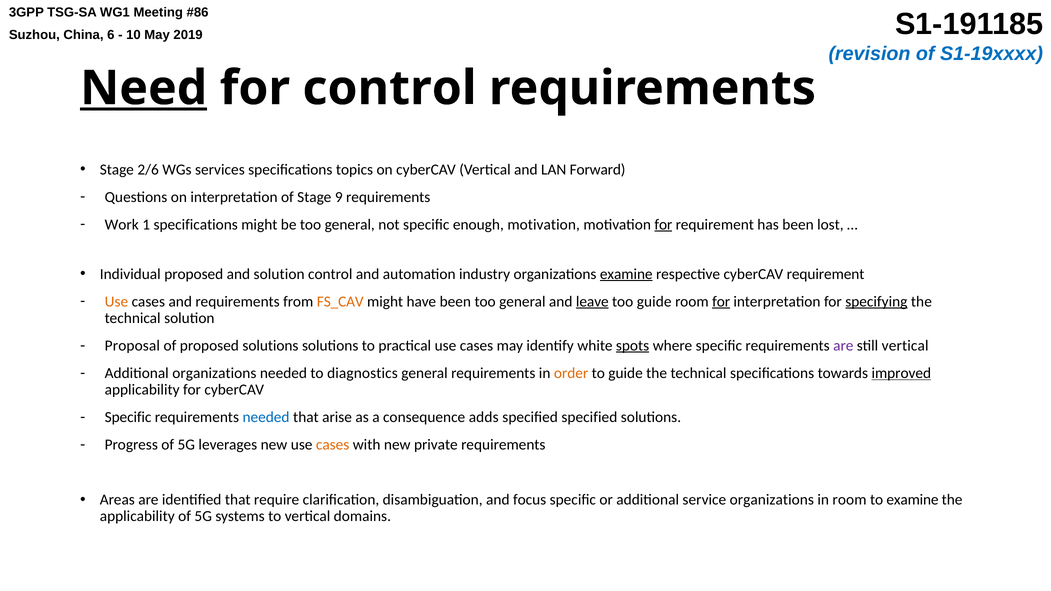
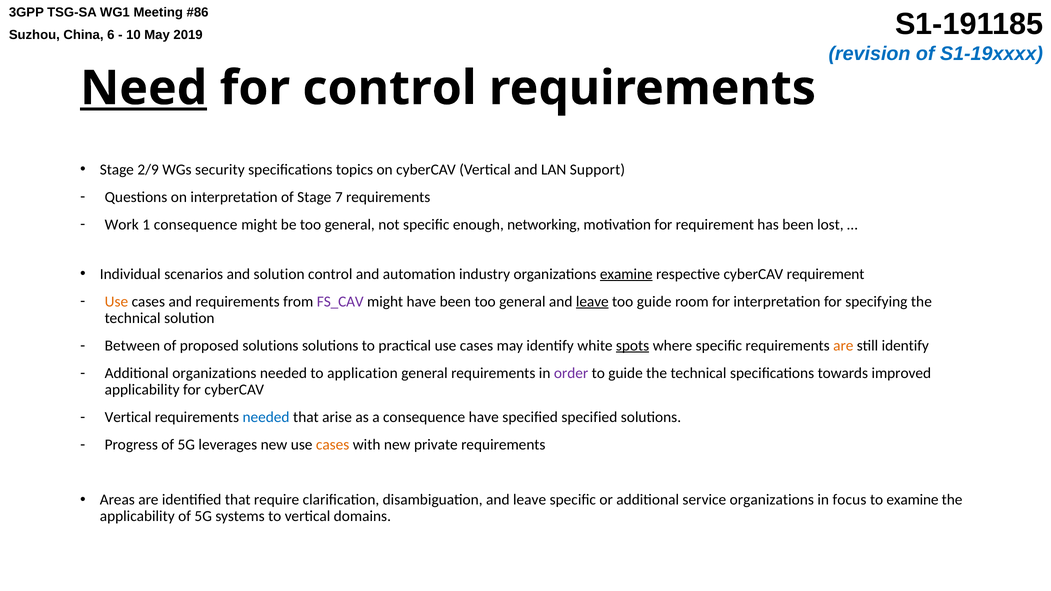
2/6: 2/6 -> 2/9
services: services -> security
Forward: Forward -> Support
9: 9 -> 7
1 specifications: specifications -> consequence
enough motivation: motivation -> networking
for at (663, 225) underline: present -> none
Individual proposed: proposed -> scenarios
FS_CAV colour: orange -> purple
for at (721, 302) underline: present -> none
specifying underline: present -> none
Proposal: Proposal -> Between
are at (843, 346) colour: purple -> orange
still vertical: vertical -> identify
diagnostics: diagnostics -> application
order colour: orange -> purple
improved underline: present -> none
Specific at (128, 417): Specific -> Vertical
consequence adds: adds -> have
disambiguation and focus: focus -> leave
in room: room -> focus
